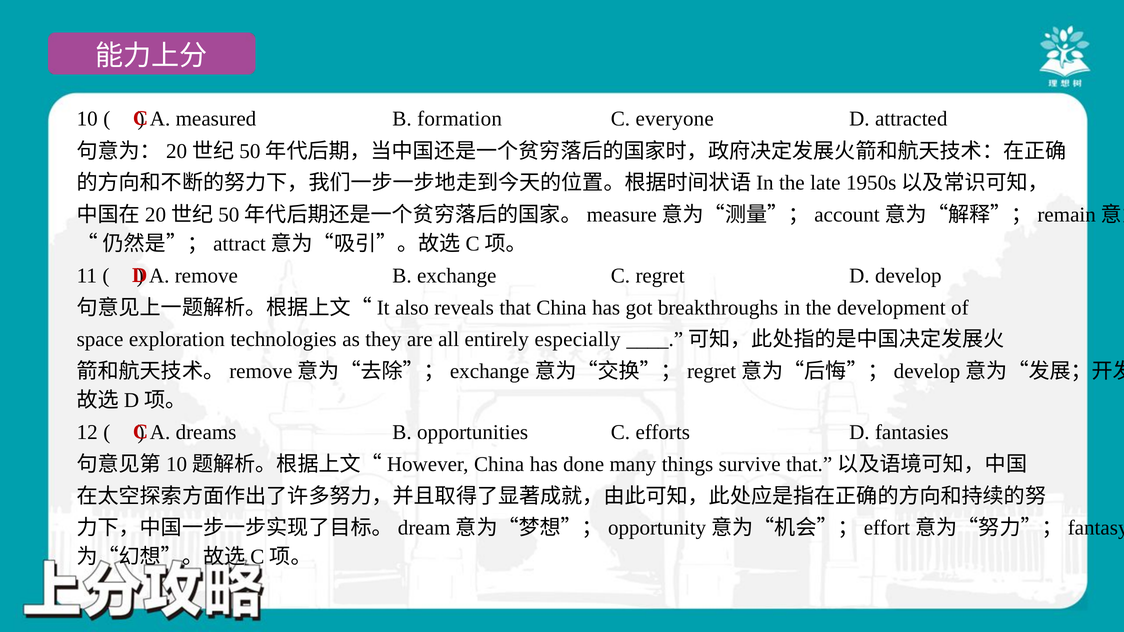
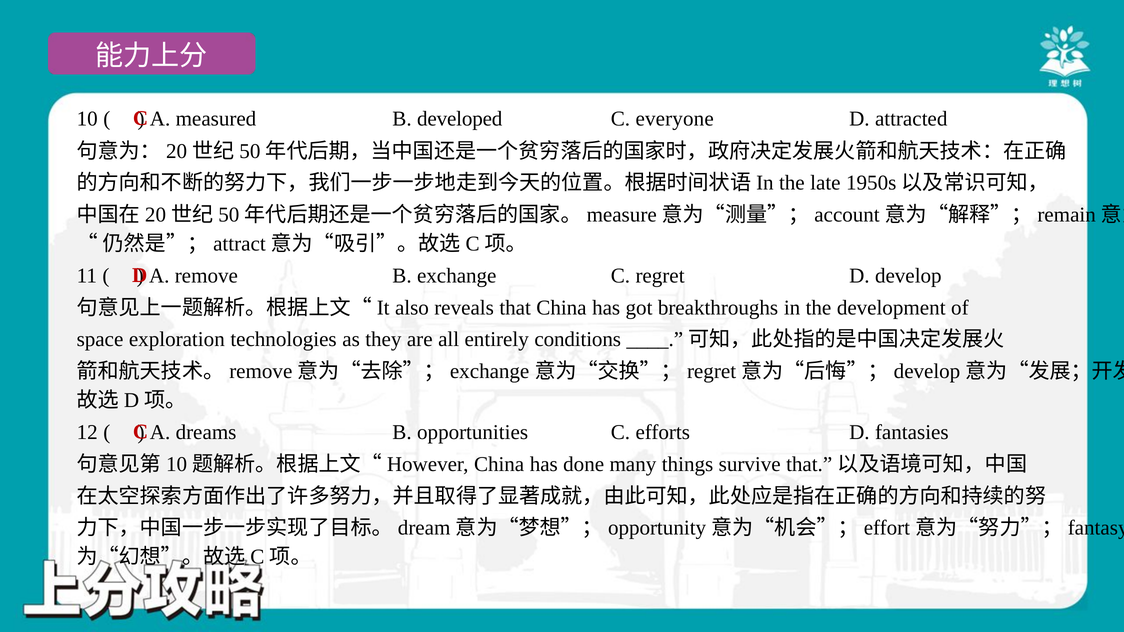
formation: formation -> developed
especially: especially -> conditions
